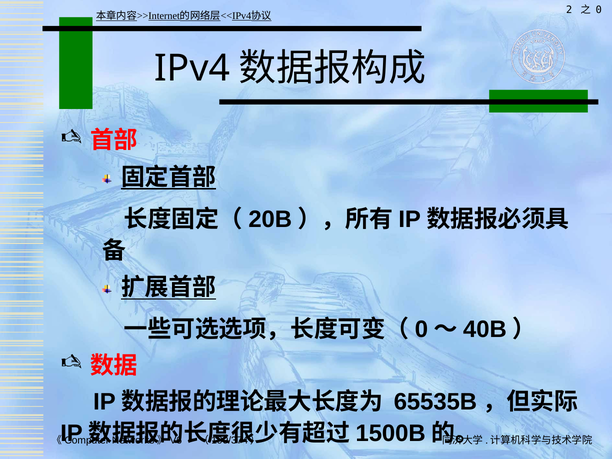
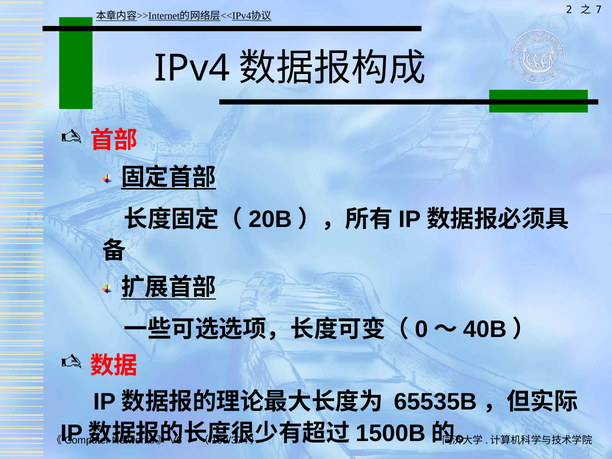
0 at (599, 10): 0 -> 7
